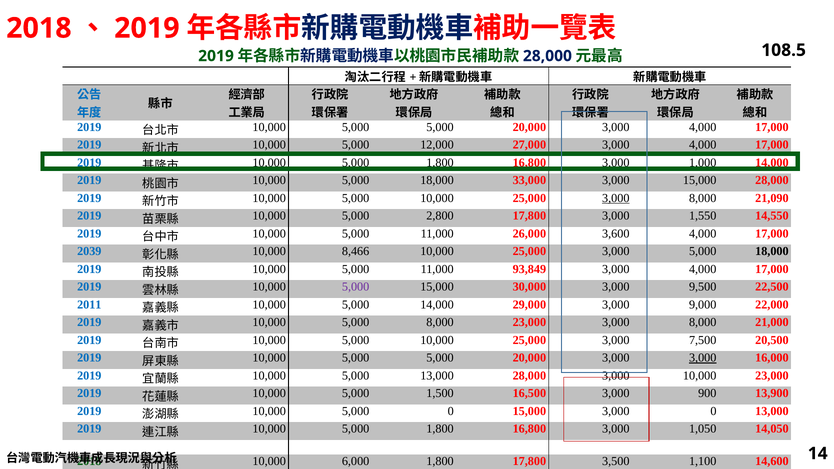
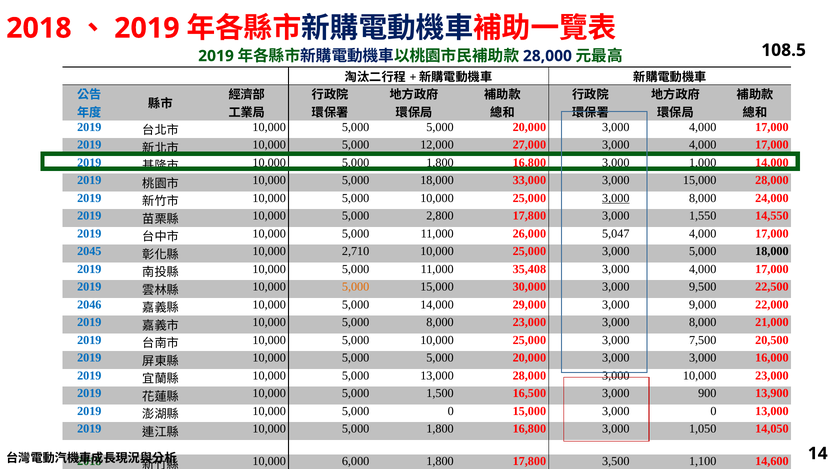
21,090: 21,090 -> 24,000
3,600: 3,600 -> 5,047
2039: 2039 -> 2045
8,466: 8,466 -> 2,710
93,849: 93,849 -> 35,408
5,000 at (356, 287) colour: purple -> orange
2011: 2011 -> 2046
3,000 at (703, 358) underline: present -> none
